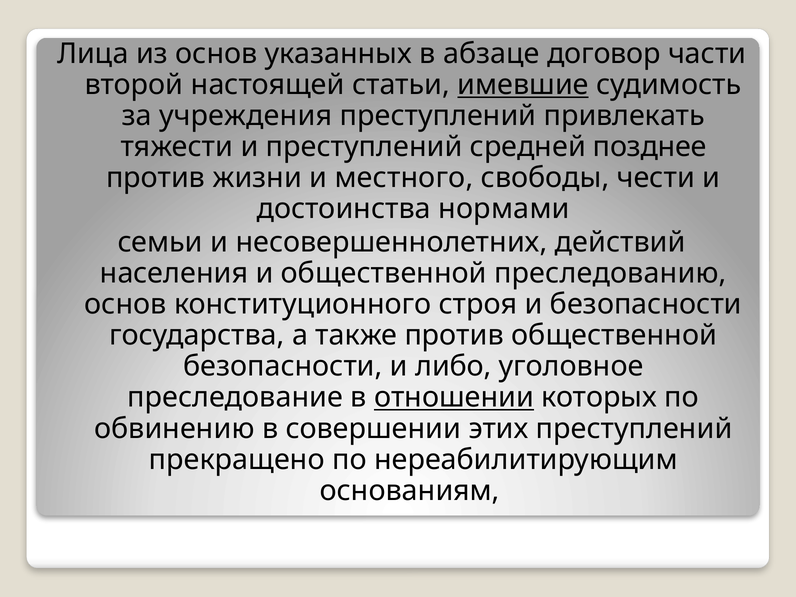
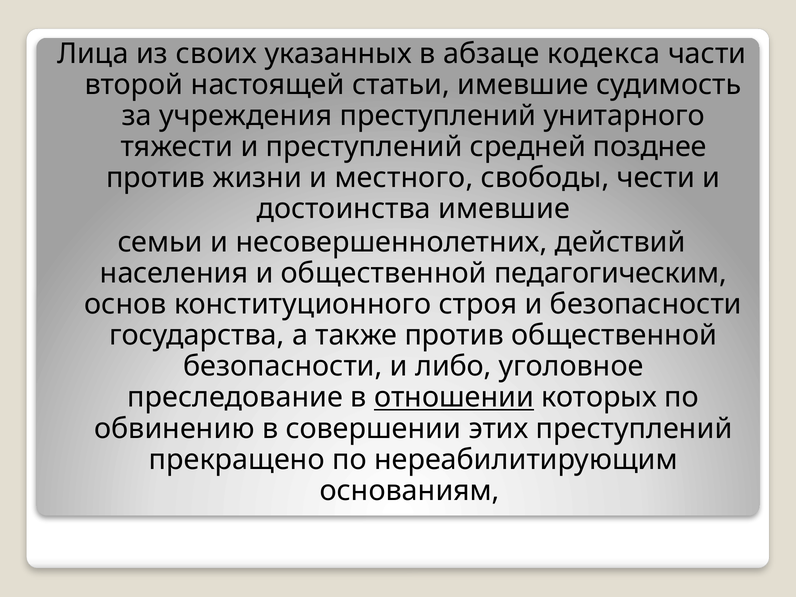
из основ: основ -> своих
договор: договор -> кодекса
имевшие at (523, 85) underline: present -> none
привлекать: привлекать -> унитарного
достоинства нормами: нормами -> имевшие
преследованию: преследованию -> педагогическим
